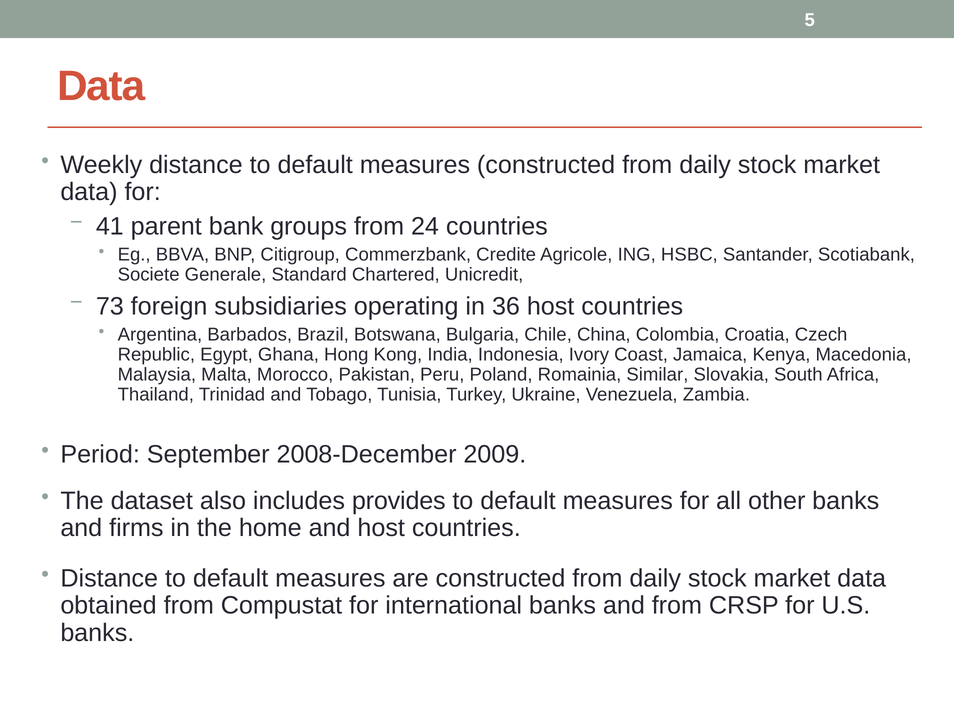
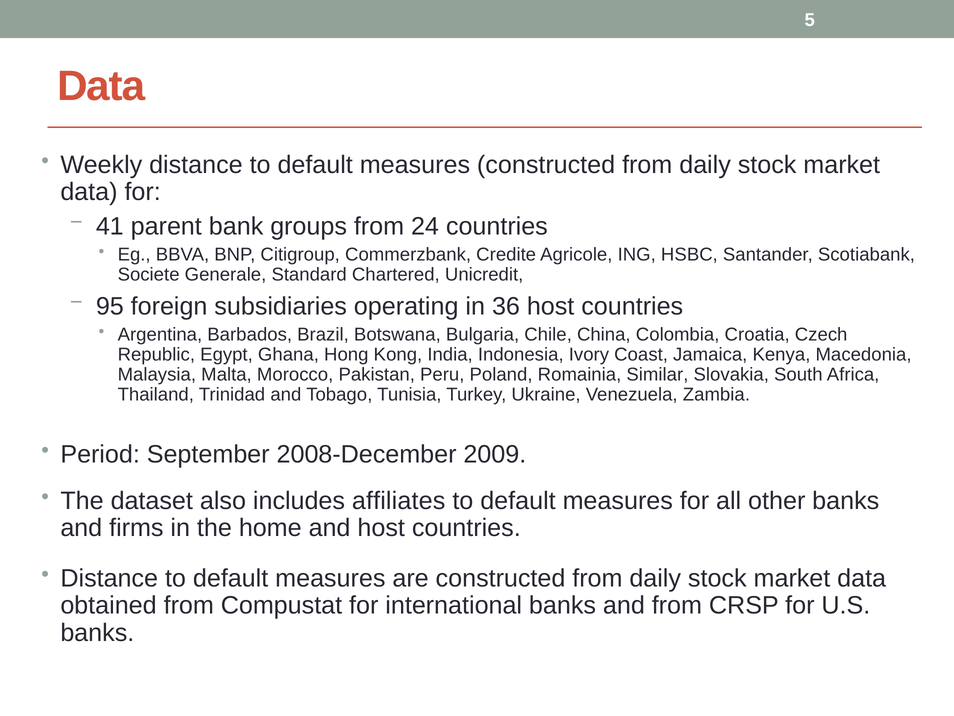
73: 73 -> 95
provides: provides -> affiliates
